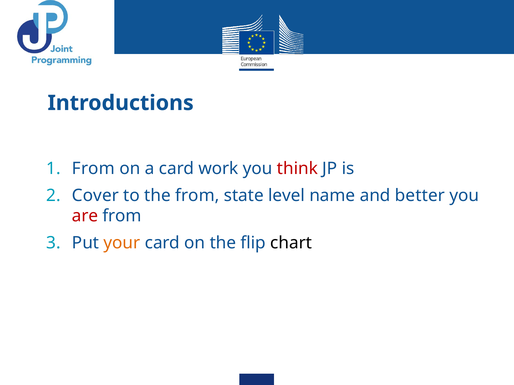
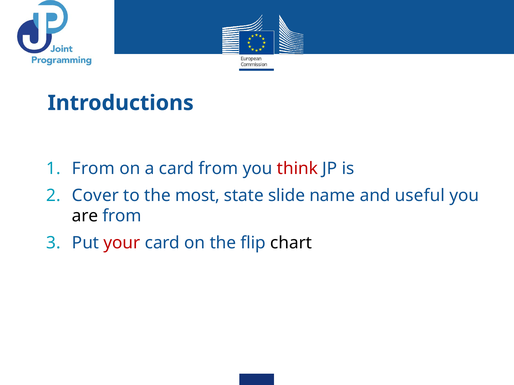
card work: work -> from
the from: from -> most
level: level -> slide
better: better -> useful
are colour: red -> black
your colour: orange -> red
